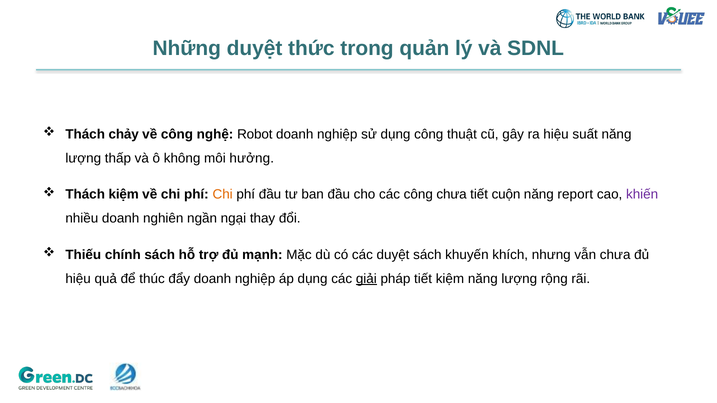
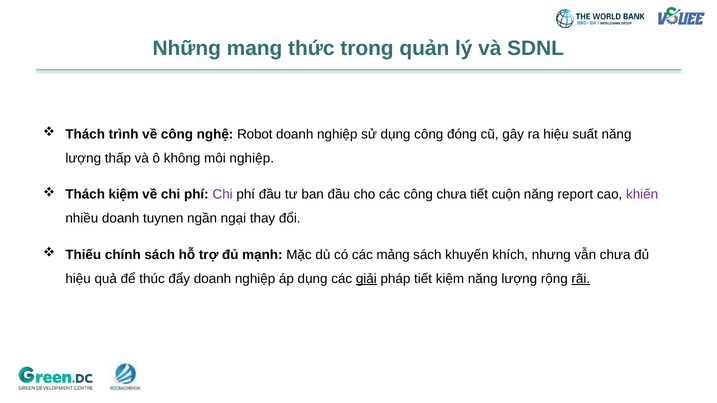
Những duyệt: duyệt -> mang
chảy: chảy -> trình
thuật: thuật -> đóng
môi hưởng: hưởng -> nghiệp
Chi at (223, 195) colour: orange -> purple
nghiên: nghiên -> tuynen
các duyệt: duyệt -> mảng
rãi underline: none -> present
